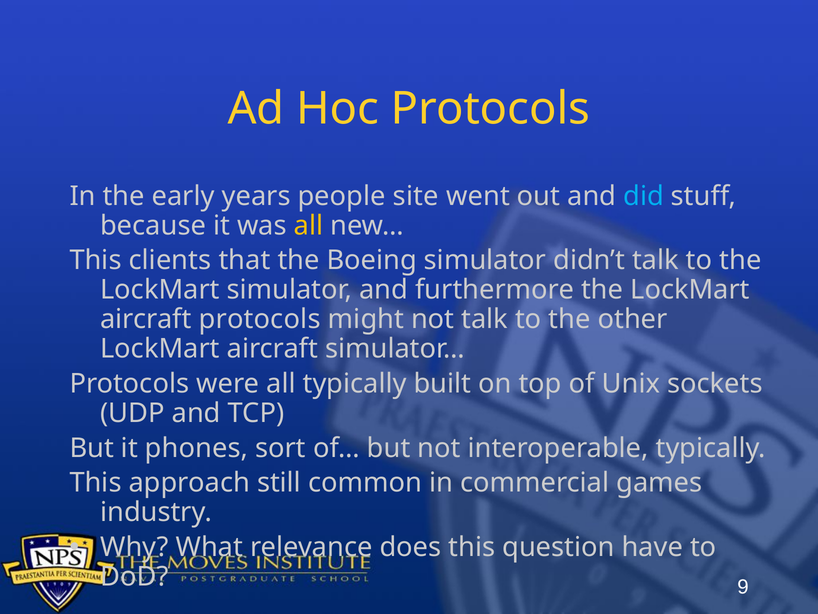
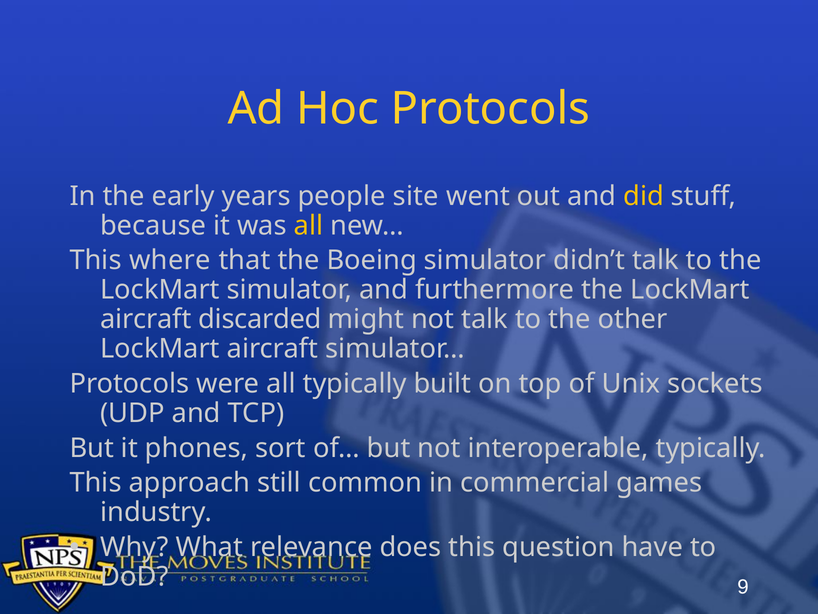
did colour: light blue -> yellow
clients: clients -> where
aircraft protocols: protocols -> discarded
